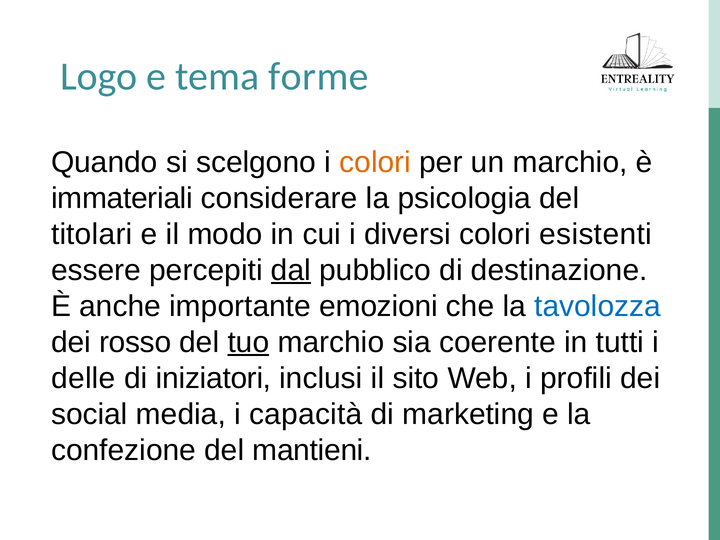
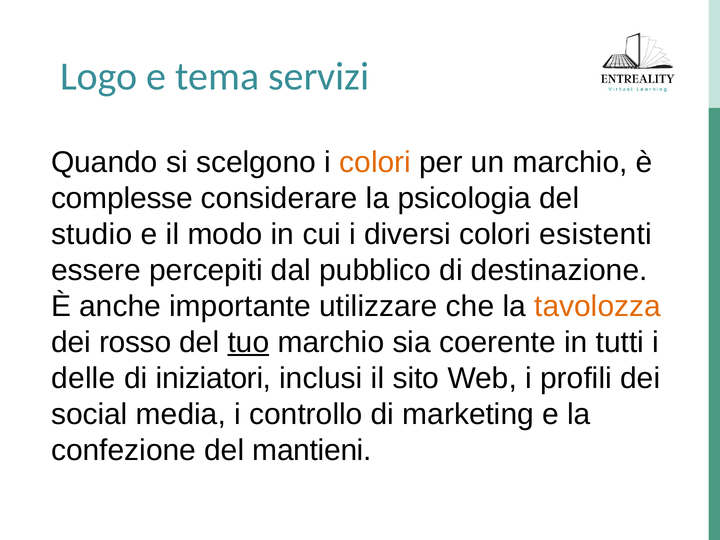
forme: forme -> servizi
immateriali: immateriali -> complesse
titolari: titolari -> studio
dal underline: present -> none
emozioni: emozioni -> utilizzare
tavolozza colour: blue -> orange
capacità: capacità -> controllo
